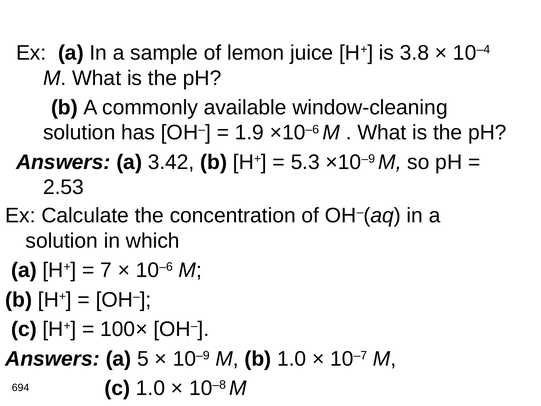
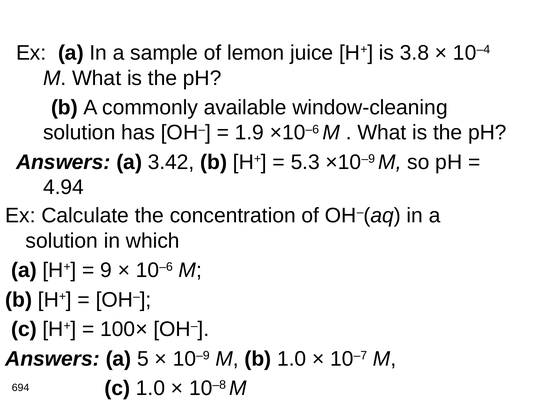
2.53: 2.53 -> 4.94
7: 7 -> 9
